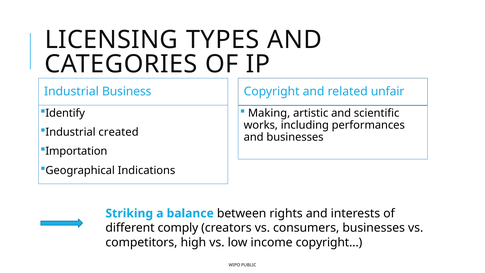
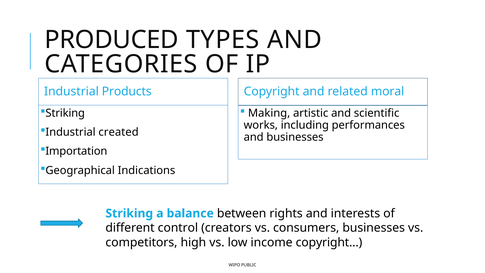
LICENSING: LICENSING -> PRODUCED
Business: Business -> Products
unfair: unfair -> moral
Identify at (65, 113): Identify -> Striking
comply: comply -> control
